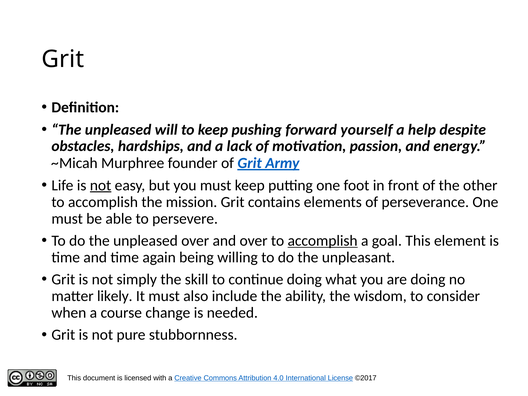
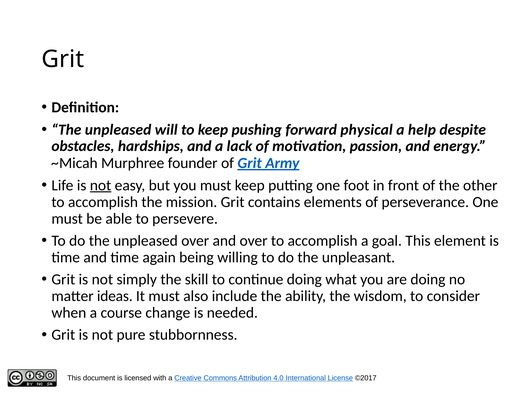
yourself: yourself -> physical
accomplish at (323, 241) underline: present -> none
likely: likely -> ideas
